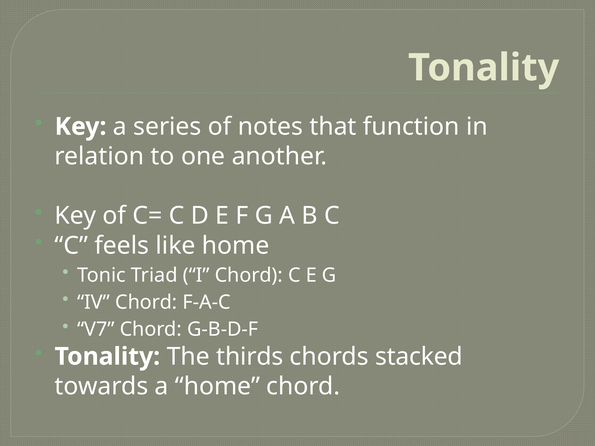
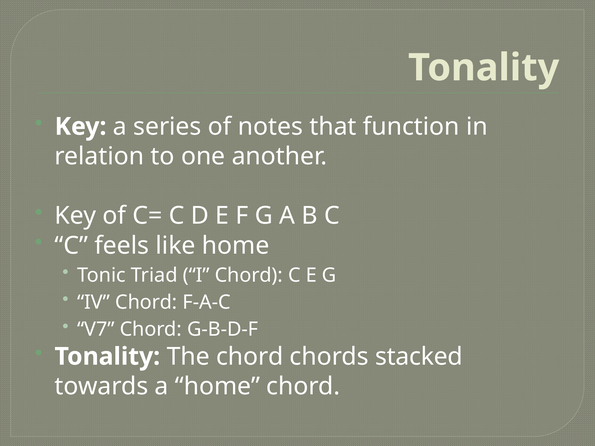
The thirds: thirds -> chord
